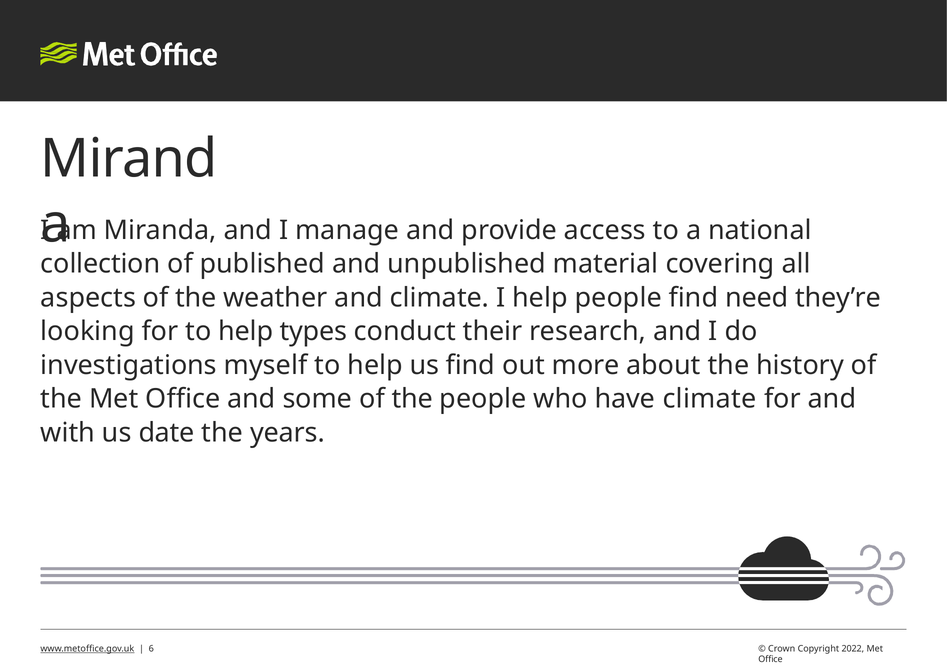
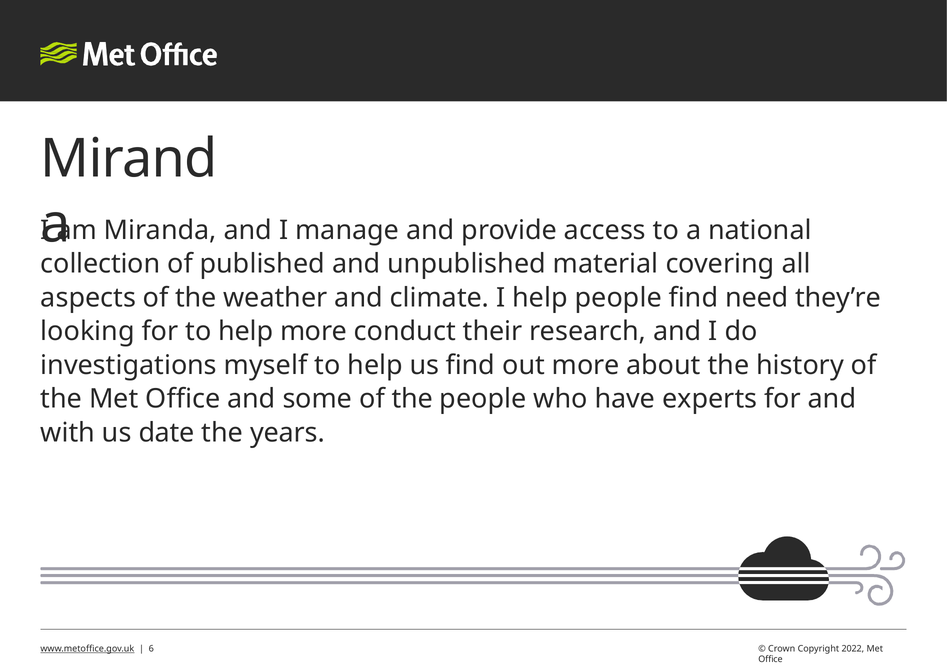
help types: types -> more
have climate: climate -> experts
